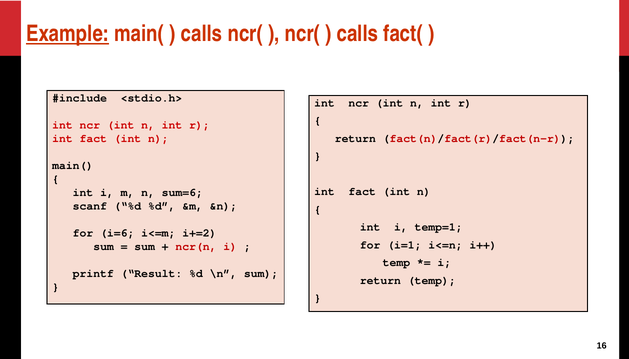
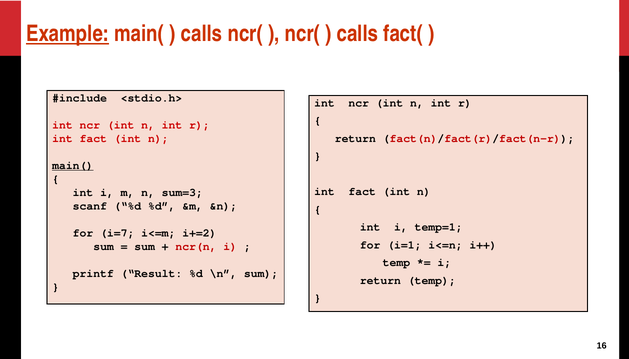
main( at (73, 166) underline: none -> present
sum=6: sum=6 -> sum=3
i=6: i=6 -> i=7
